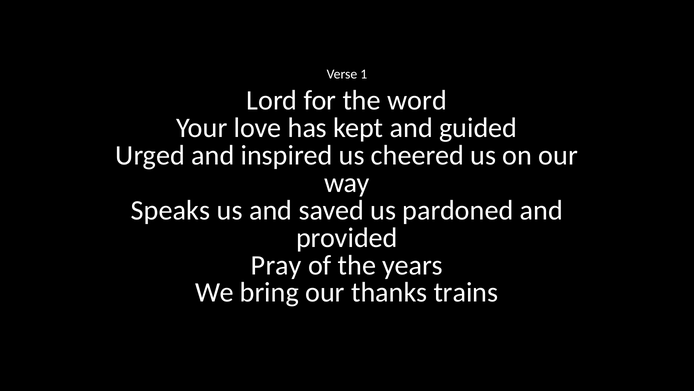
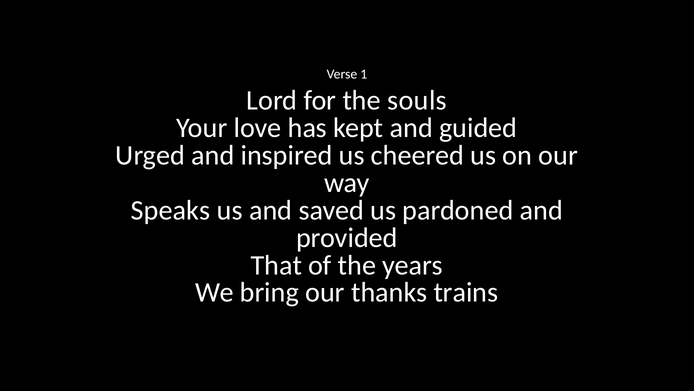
word: word -> souls
Pray: Pray -> That
